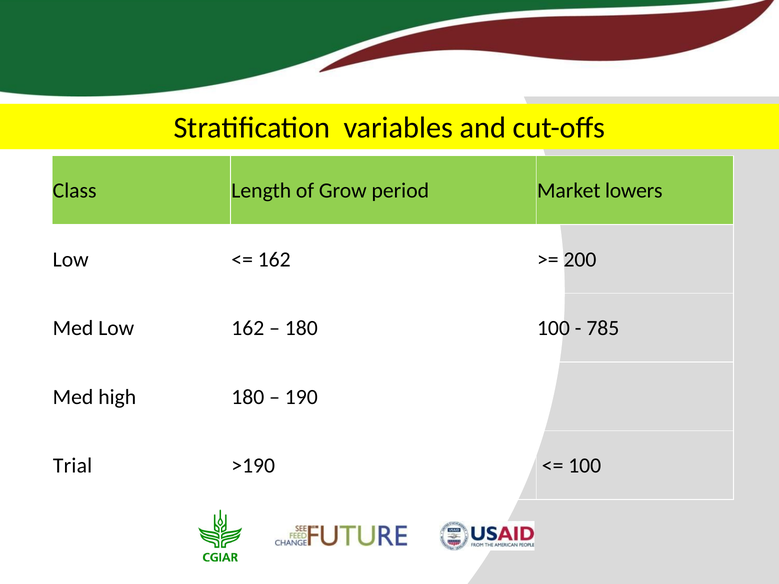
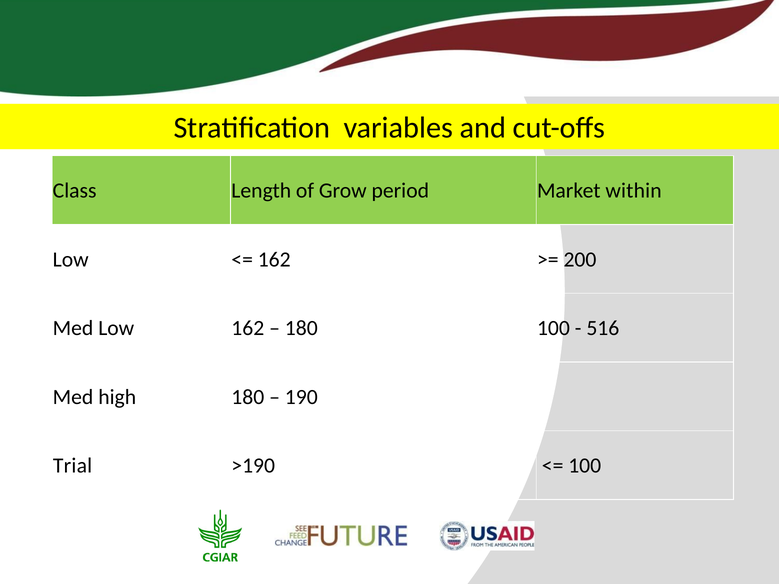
lowers: lowers -> within
785: 785 -> 516
